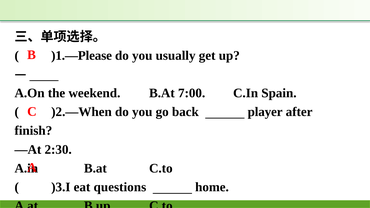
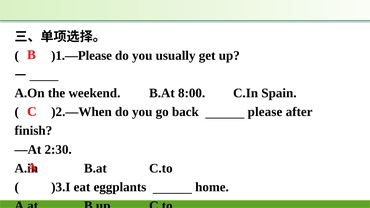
7:00: 7:00 -> 8:00
player: player -> please
questions: questions -> eggplants
